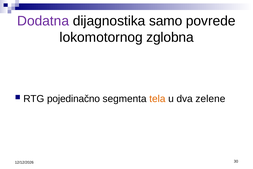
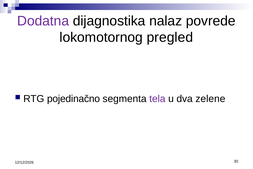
samo: samo -> nalaz
zglobna: zglobna -> pregled
tela colour: orange -> purple
